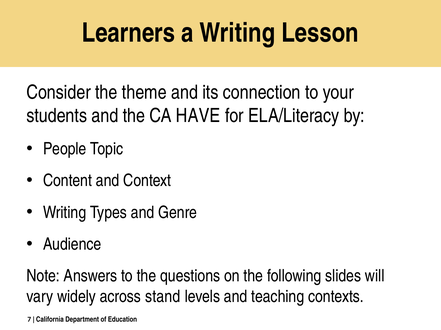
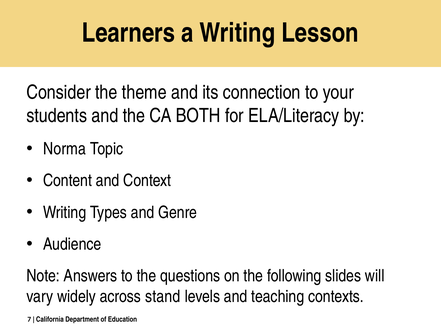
HAVE: HAVE -> BOTH
People: People -> Norma
